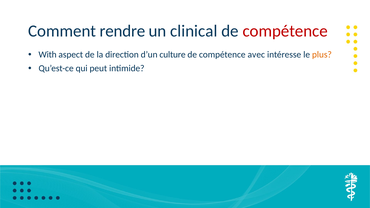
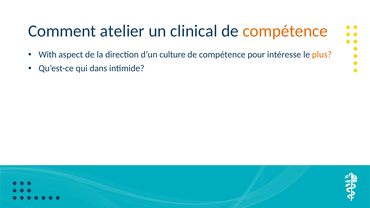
rendre: rendre -> atelier
compétence at (285, 31) colour: red -> orange
avec: avec -> pour
peut: peut -> dans
